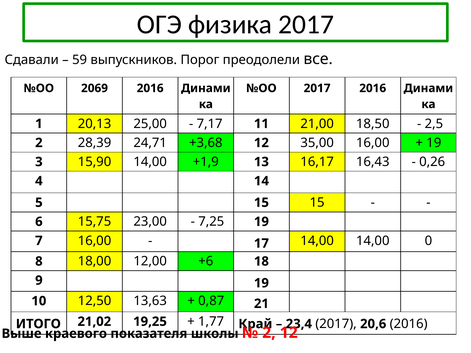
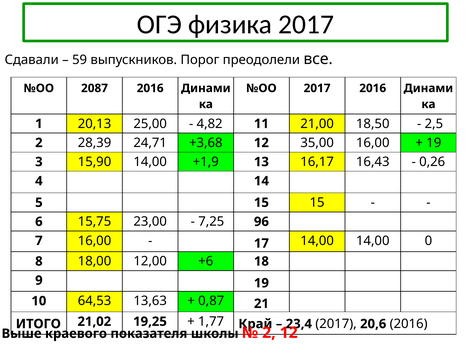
2069: 2069 -> 2087
7,17: 7,17 -> 4,82
7,25 19: 19 -> 96
12,50: 12,50 -> 64,53
